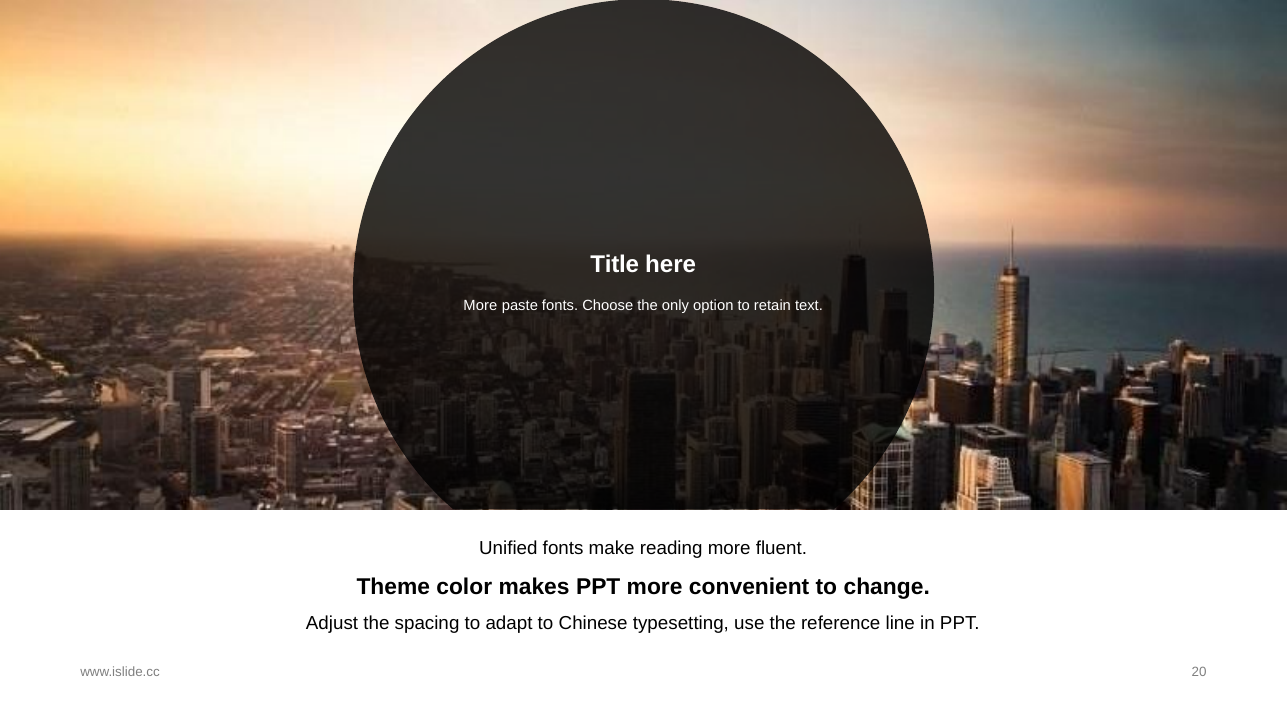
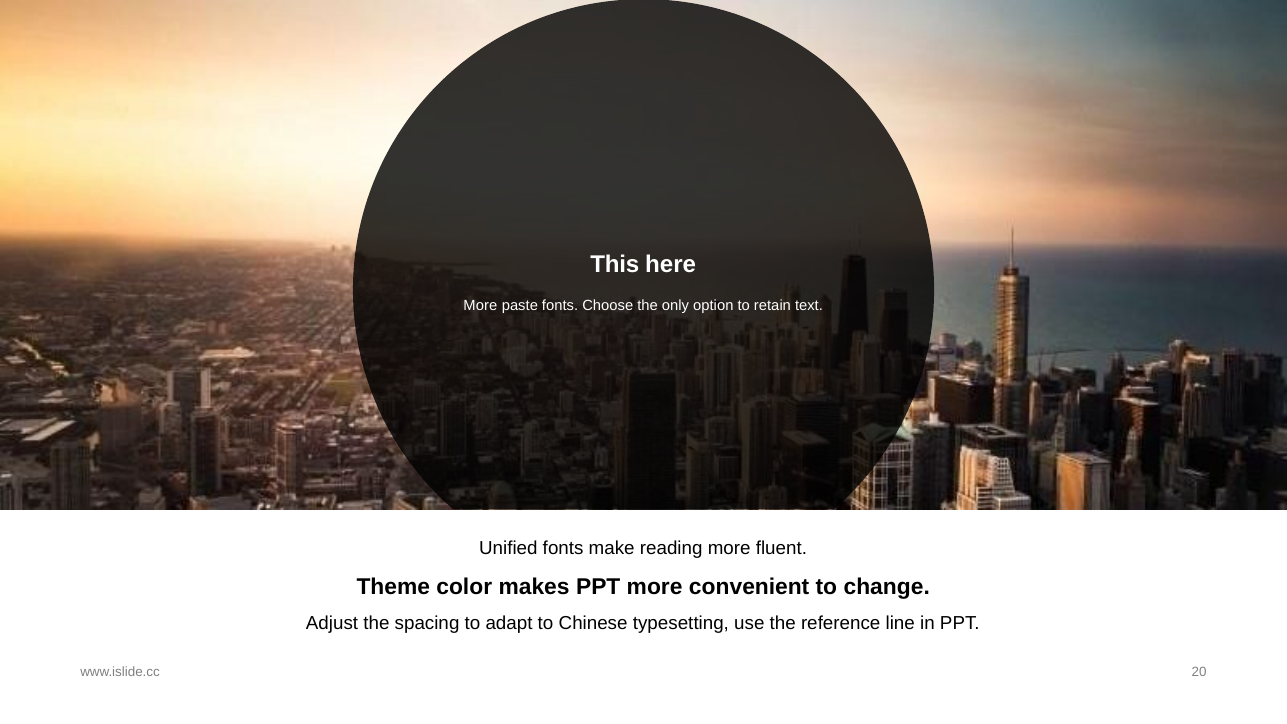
Title at (615, 264): Title -> This
